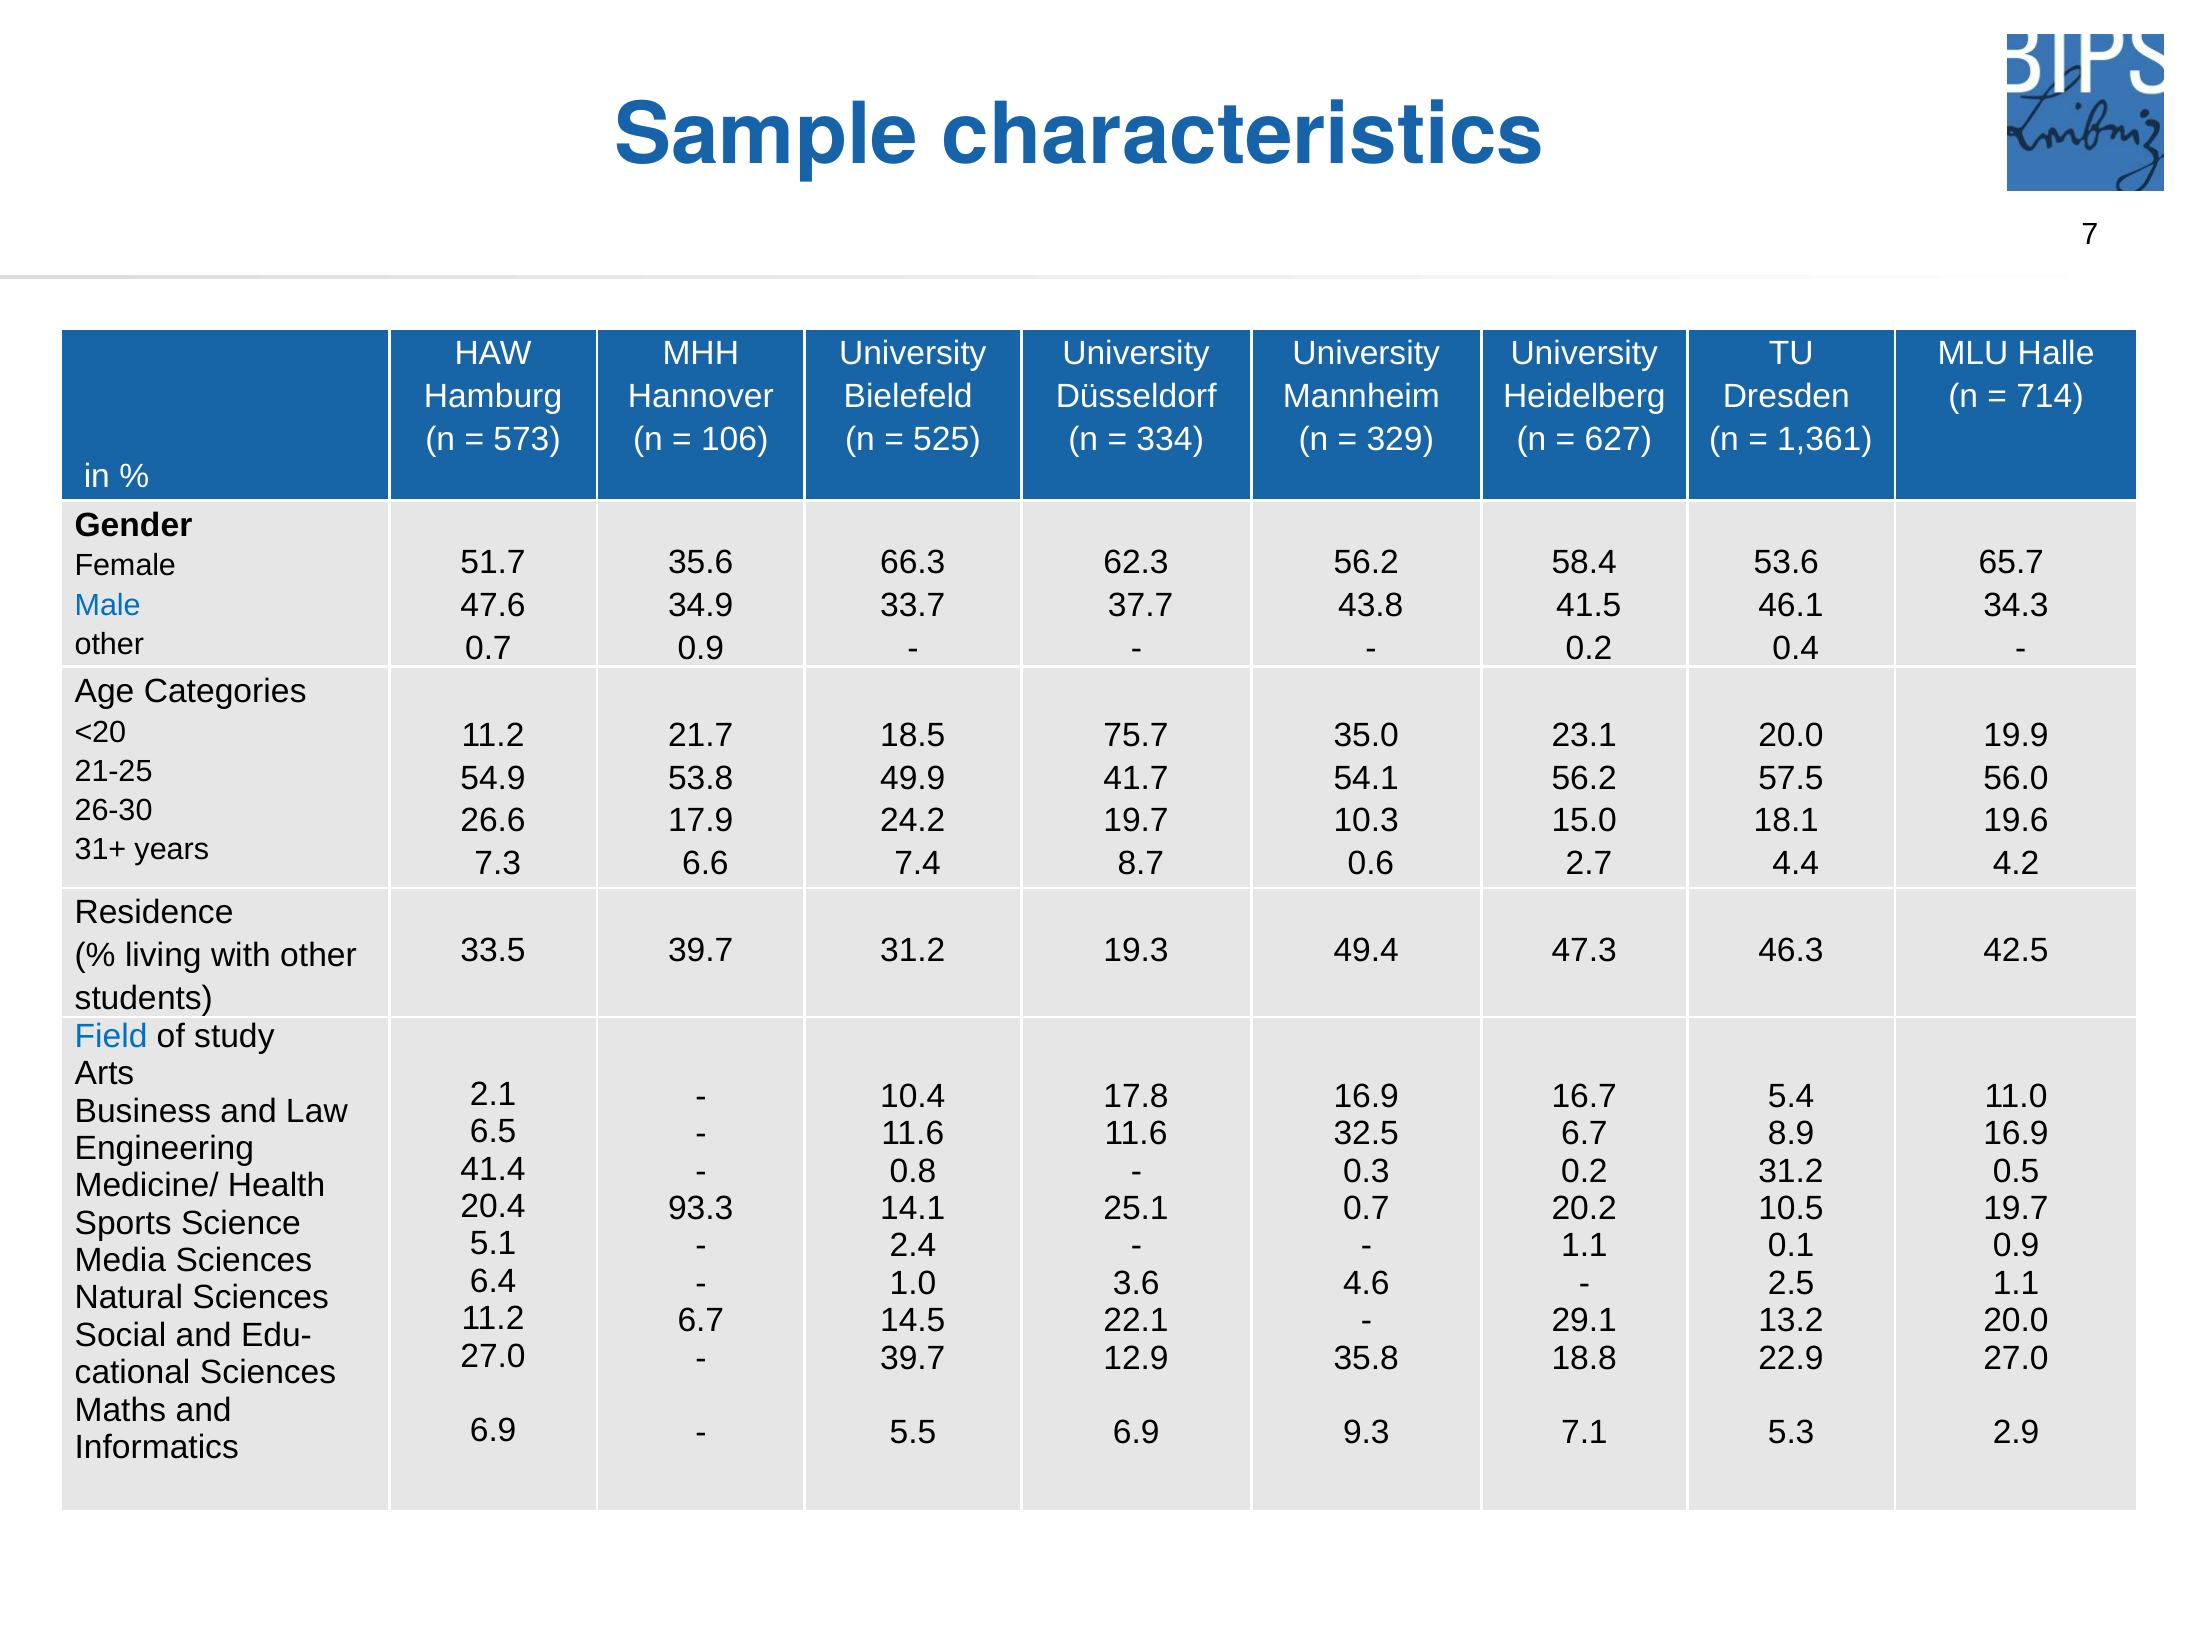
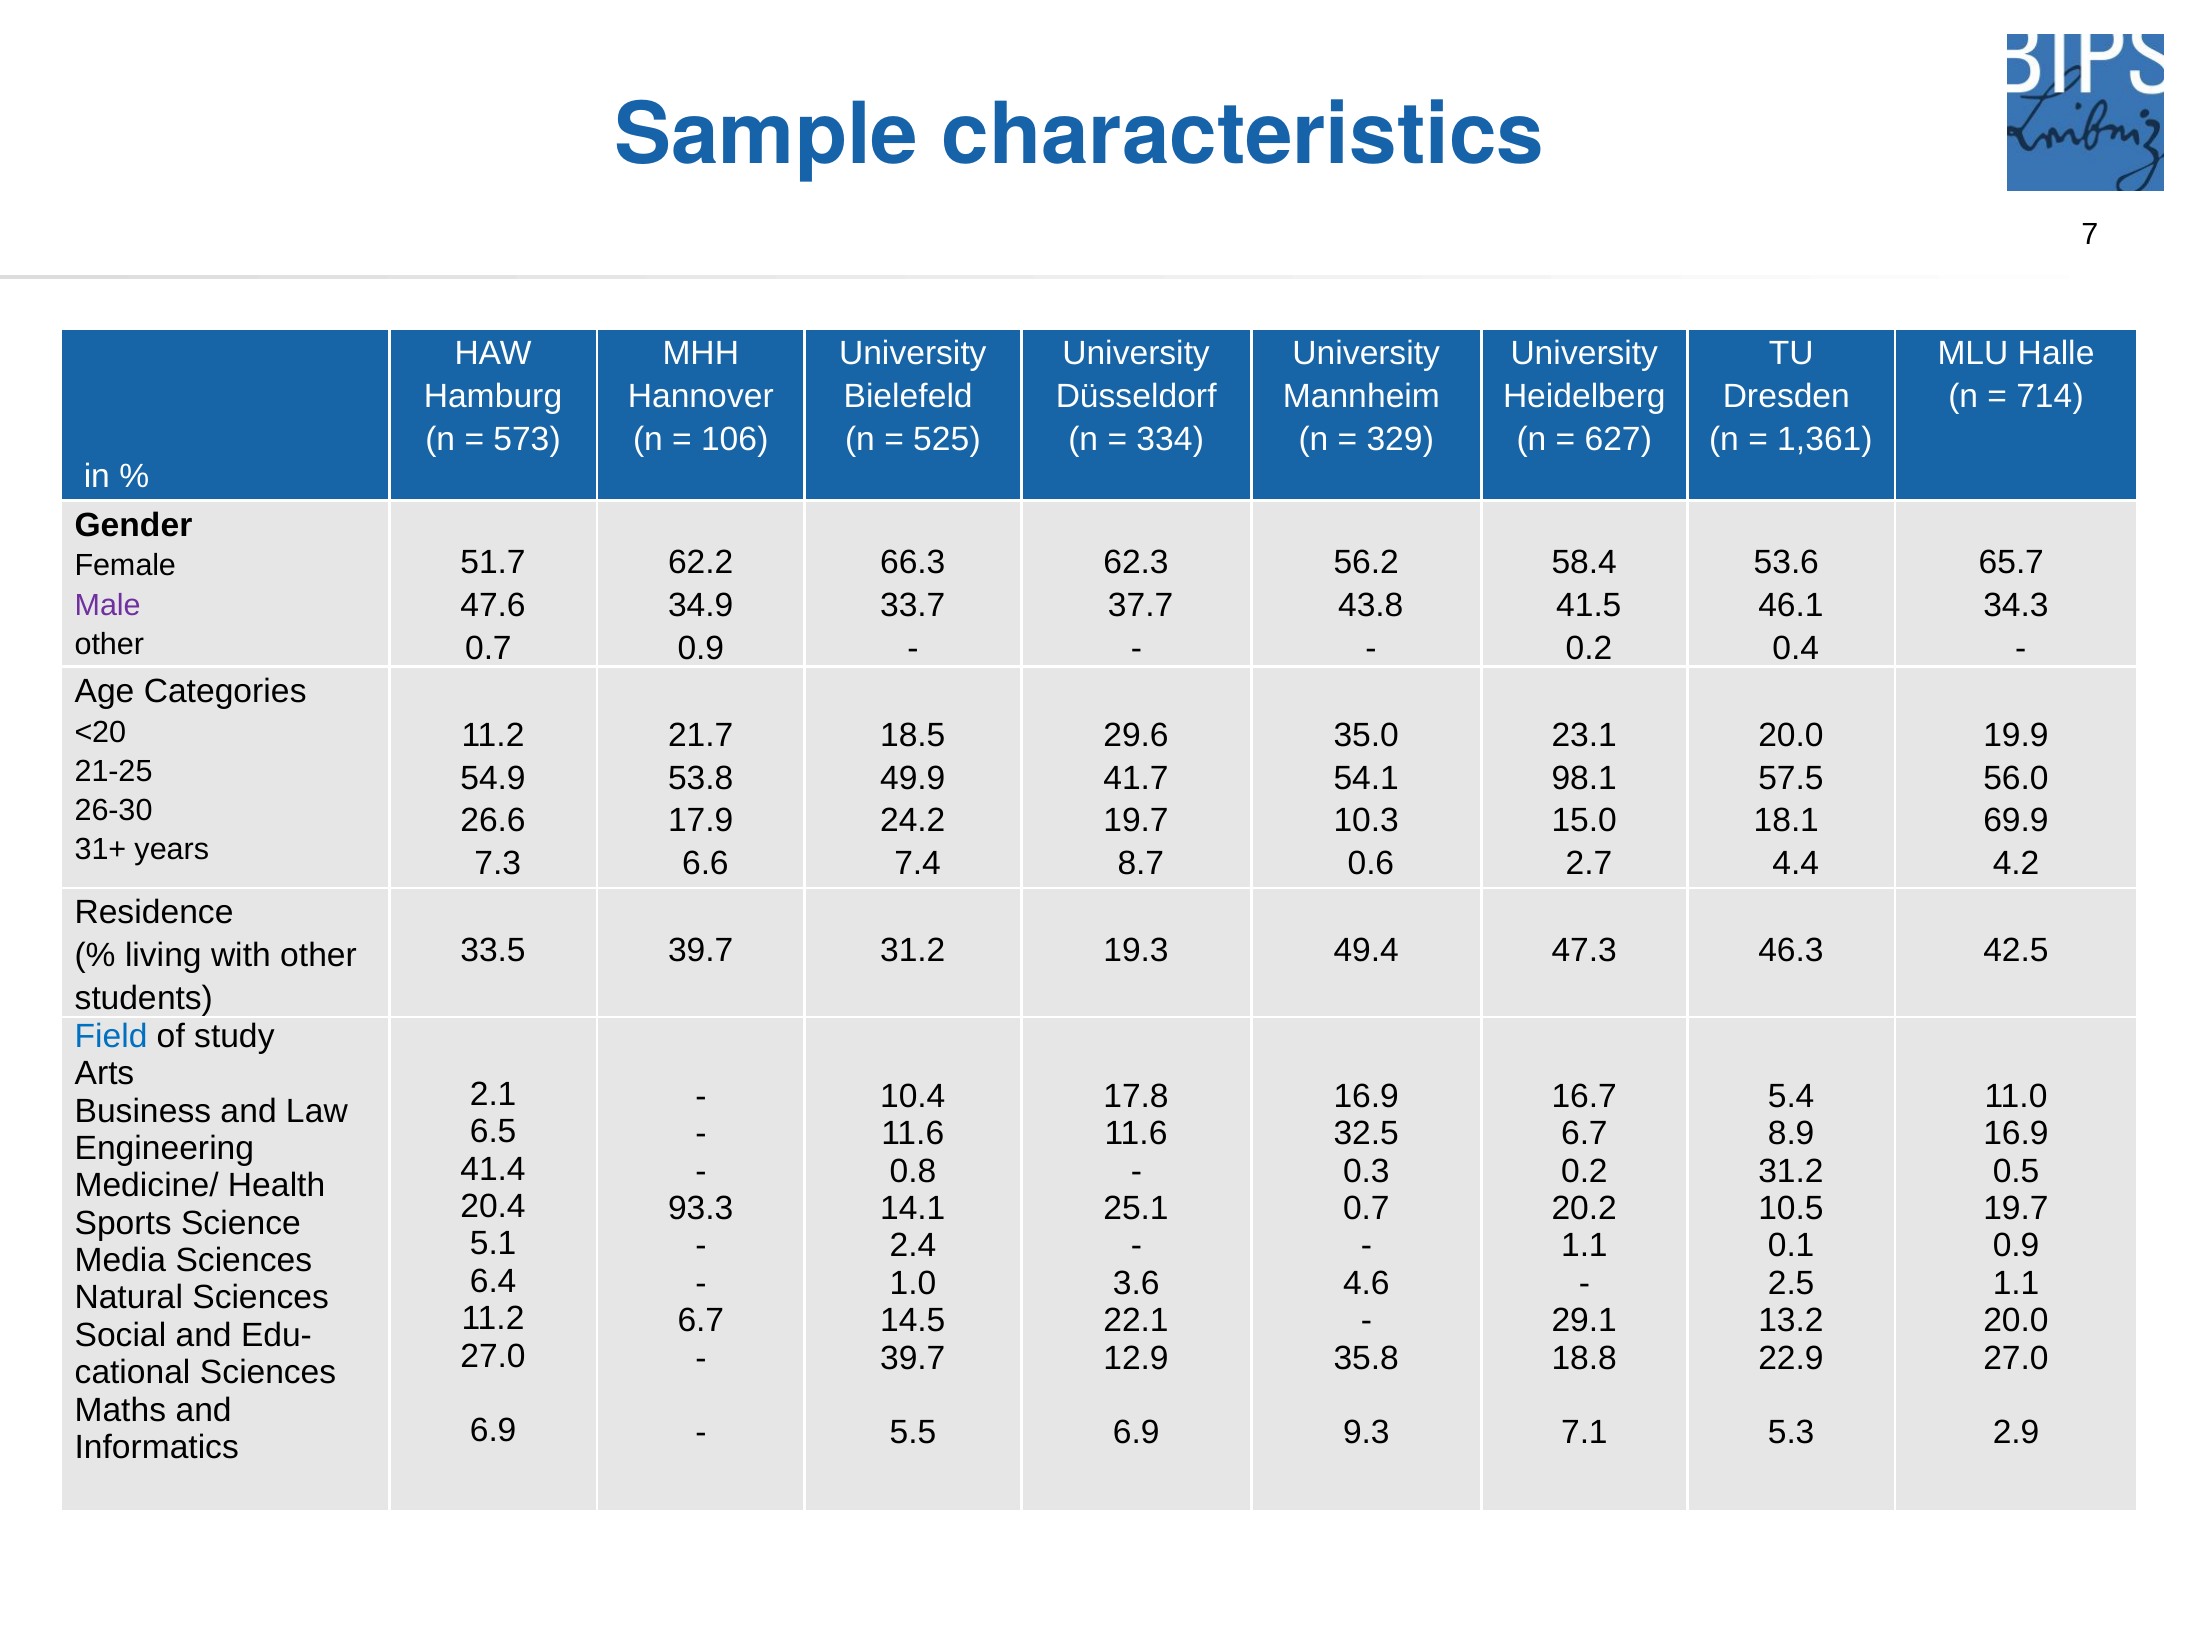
35.6: 35.6 -> 62.2
Male colour: blue -> purple
75.7: 75.7 -> 29.6
56.2 at (1584, 778): 56.2 -> 98.1
19.6: 19.6 -> 69.9
